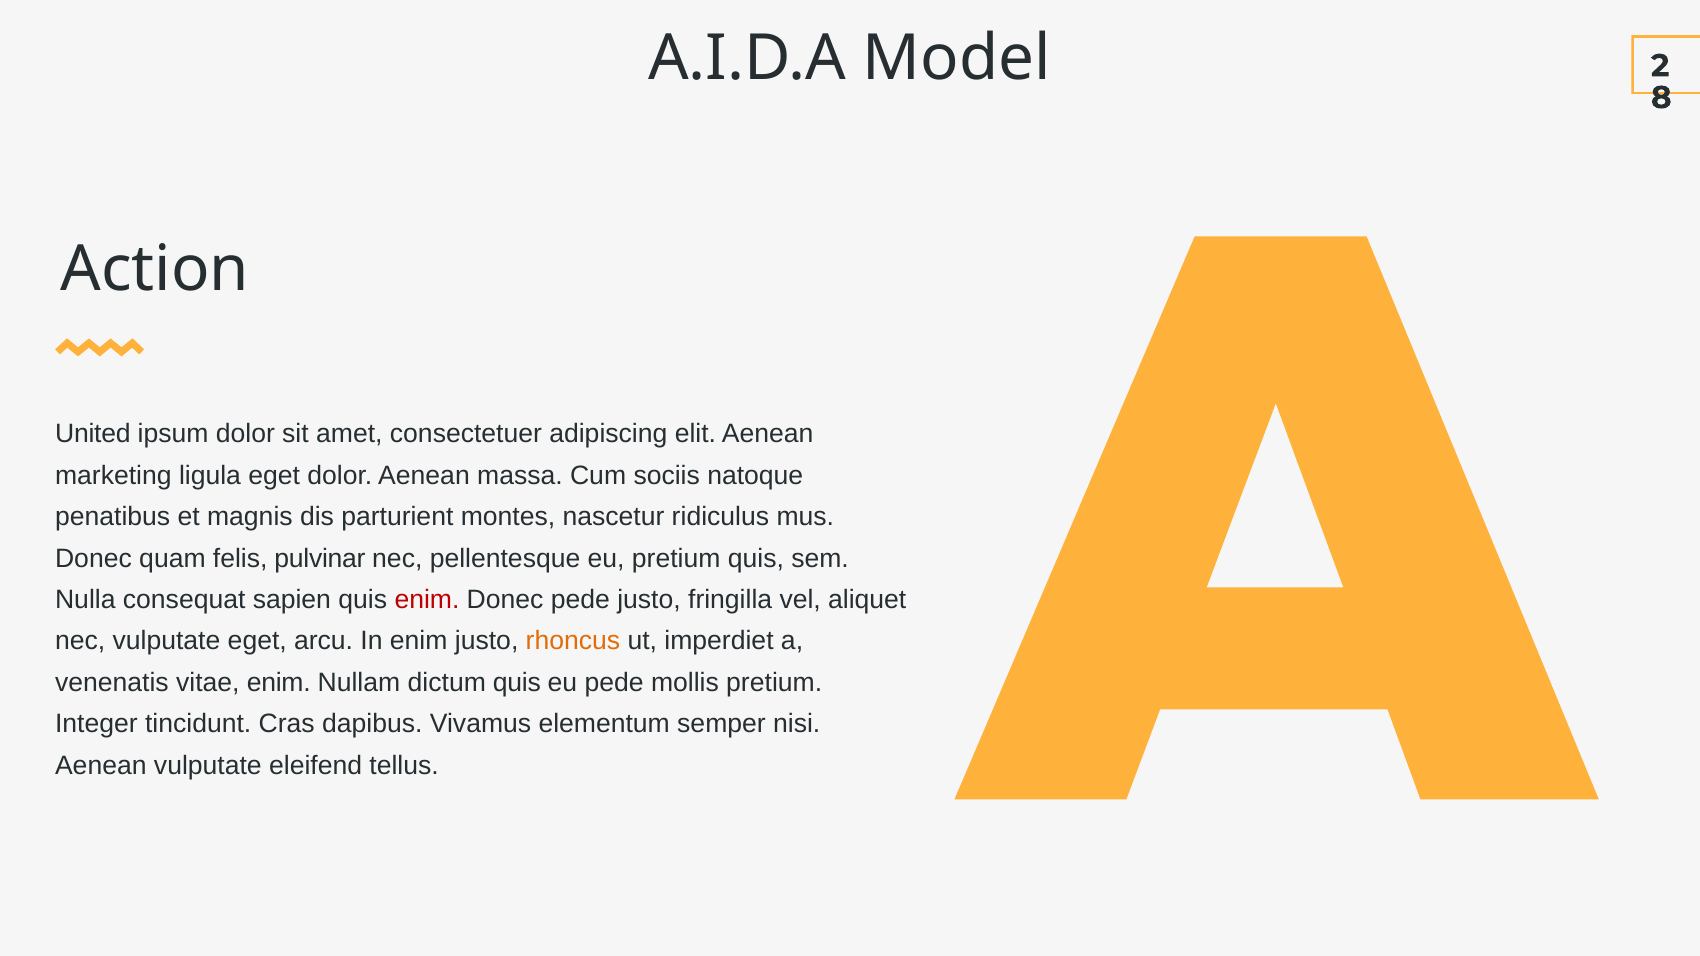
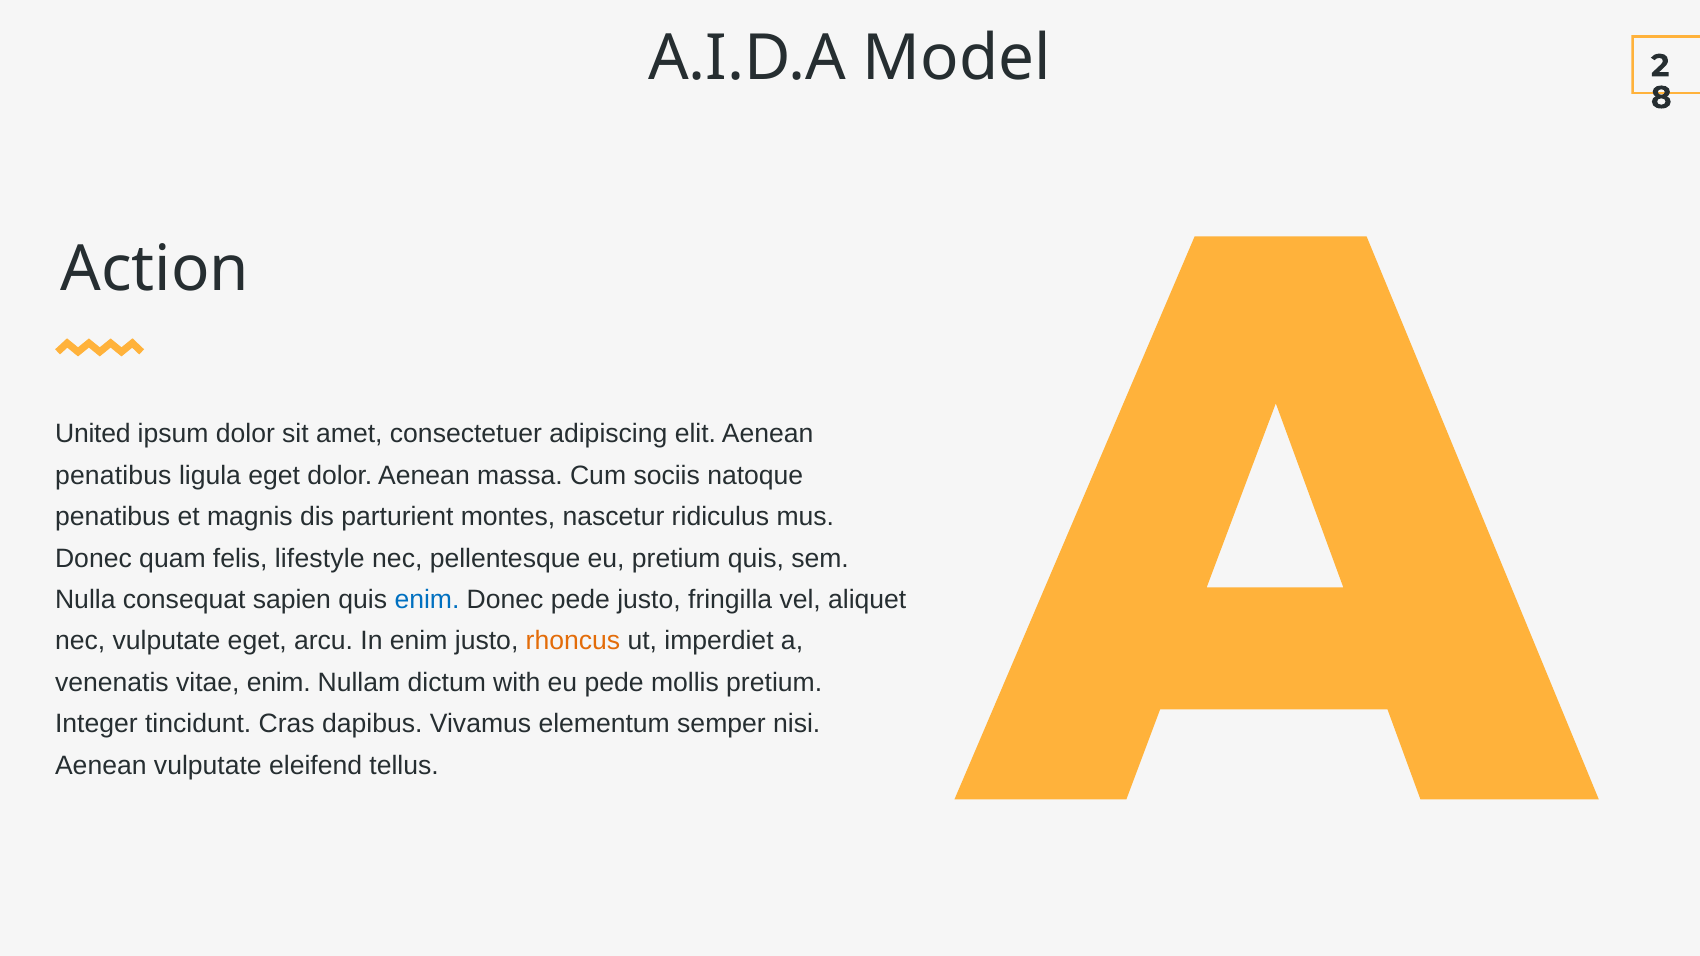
marketing at (113, 476): marketing -> penatibus
pulvinar: pulvinar -> lifestyle
enim at (427, 600) colour: red -> blue
dictum quis: quis -> with
